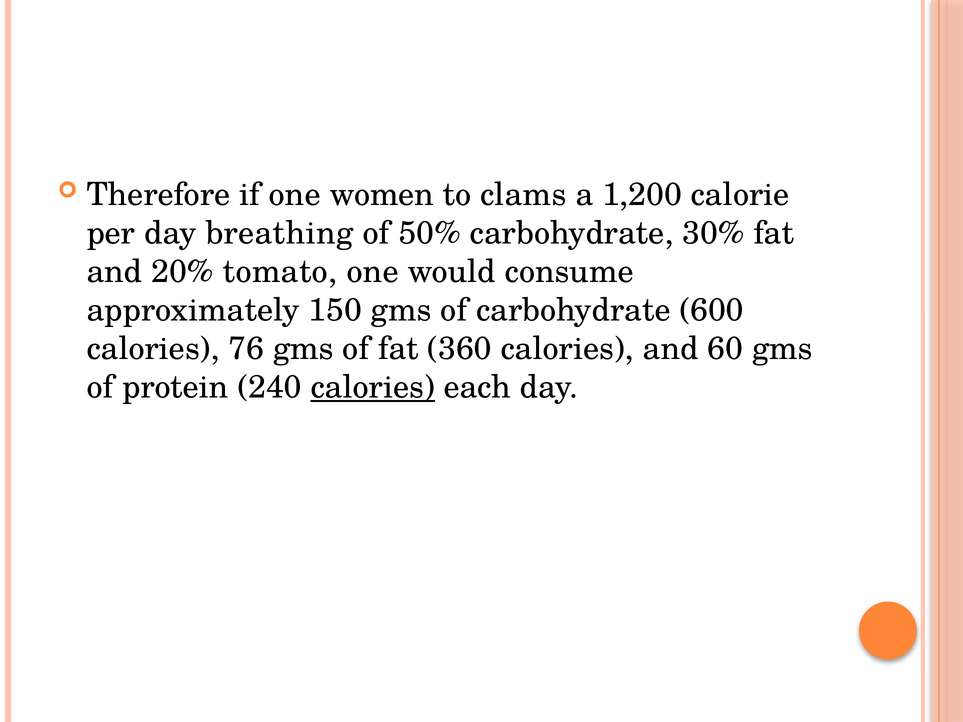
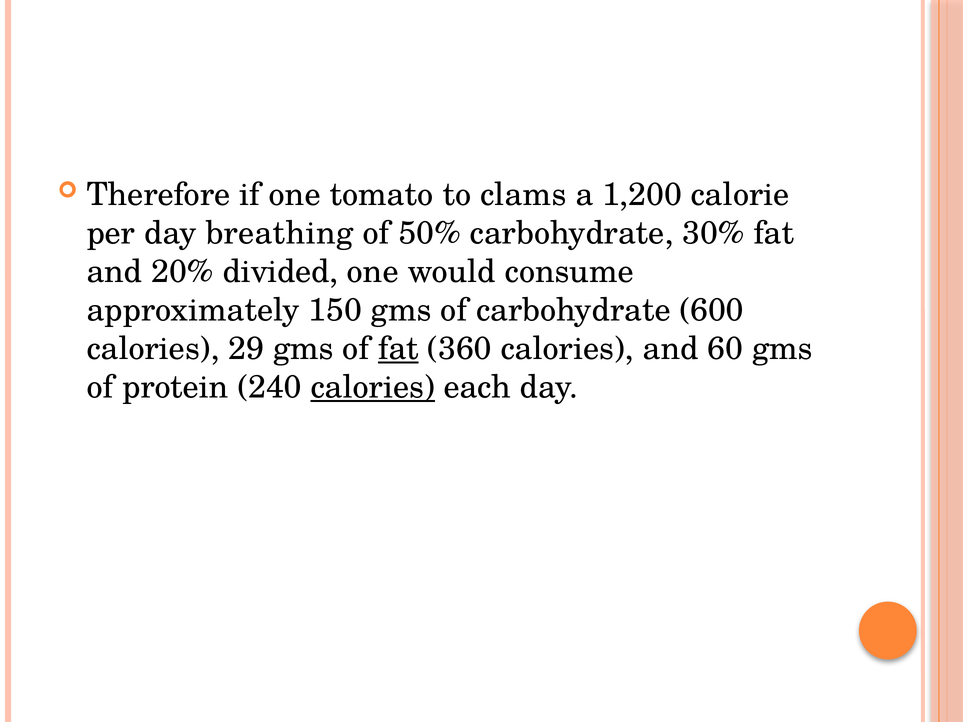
women: women -> tomato
tomato: tomato -> divided
76: 76 -> 29
fat at (398, 349) underline: none -> present
